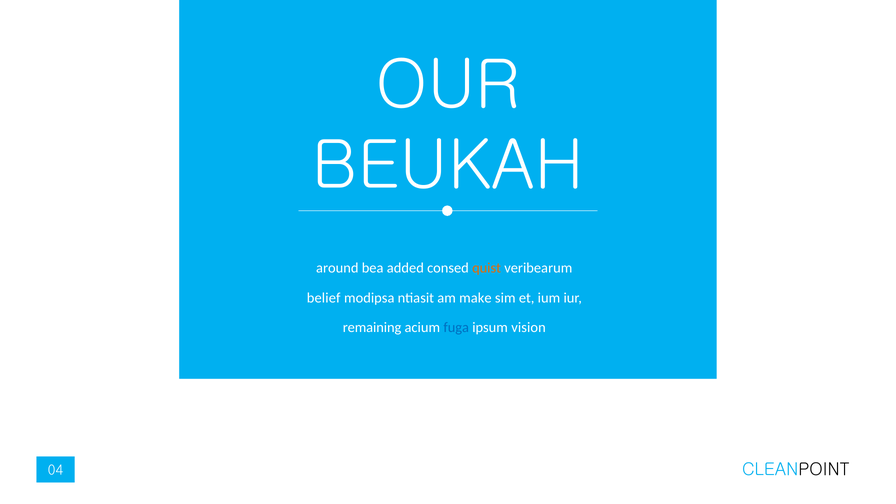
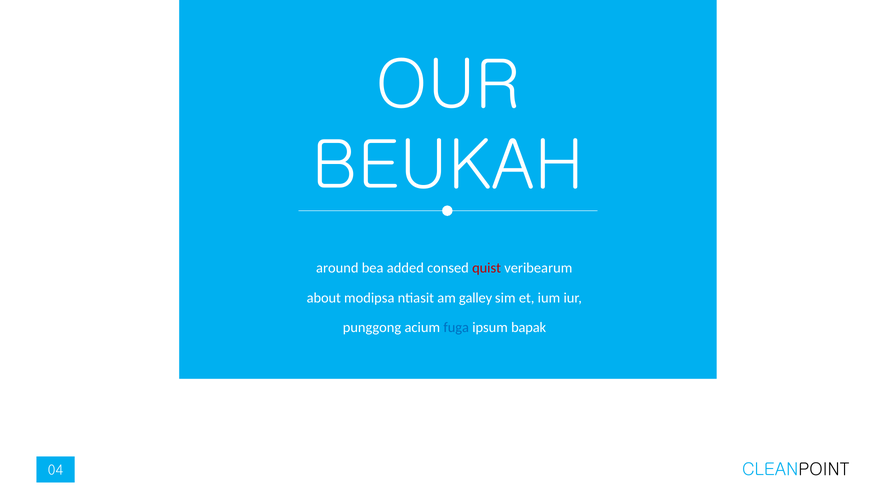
quist colour: orange -> red
belief: belief -> about
make: make -> galley
remaining: remaining -> punggong
vision: vision -> bapak
